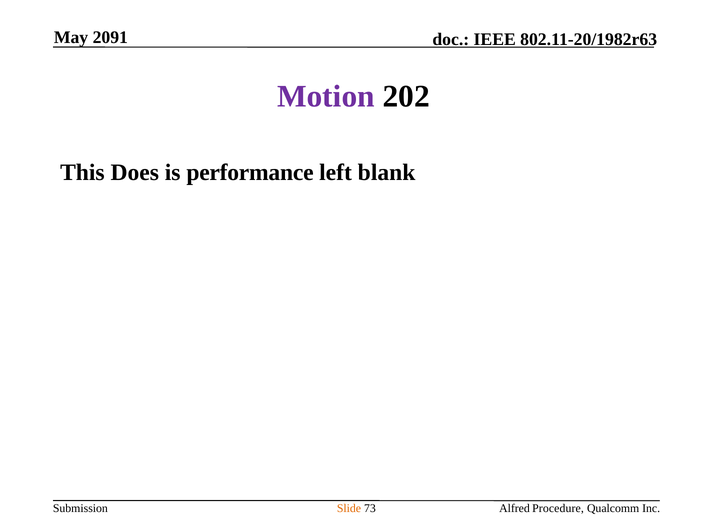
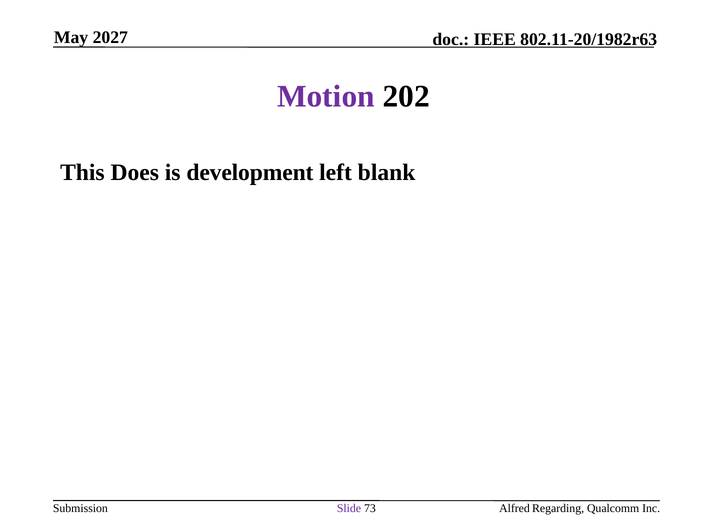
2091: 2091 -> 2027
performance: performance -> development
Slide colour: orange -> purple
Procedure: Procedure -> Regarding
